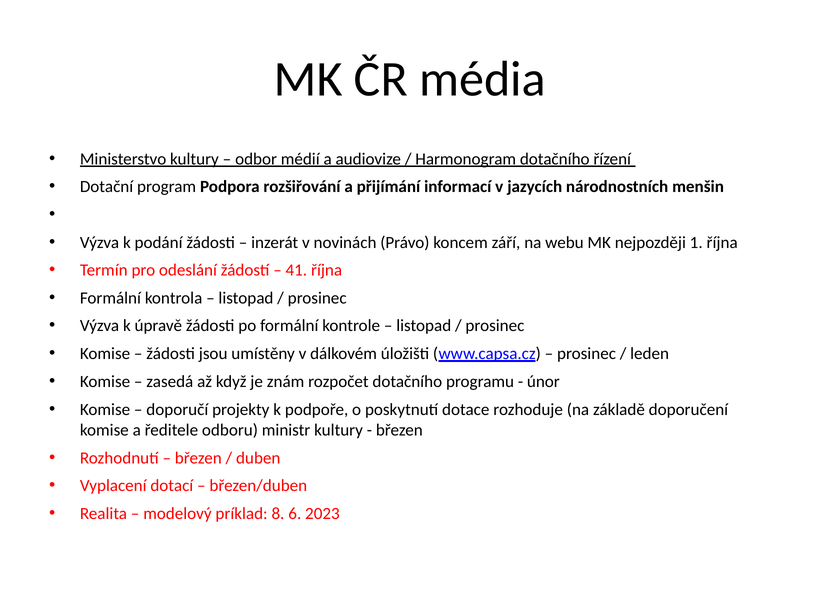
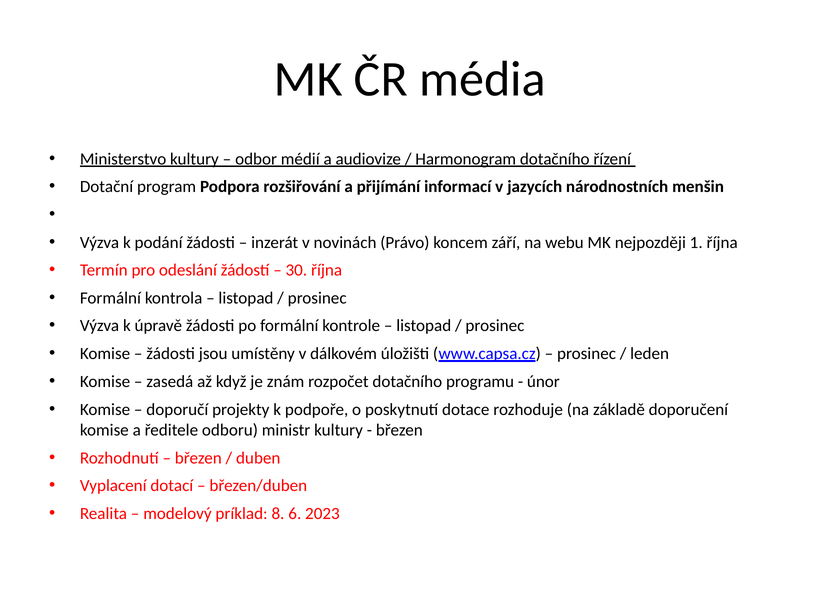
41: 41 -> 30
